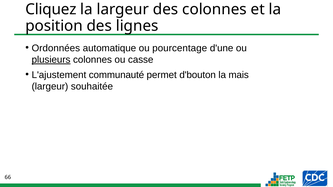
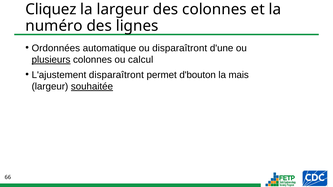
position: position -> numéro
ou pourcentage: pourcentage -> disparaîtront
casse: casse -> calcul
L'ajustement communauté: communauté -> disparaîtront
souhaitée underline: none -> present
